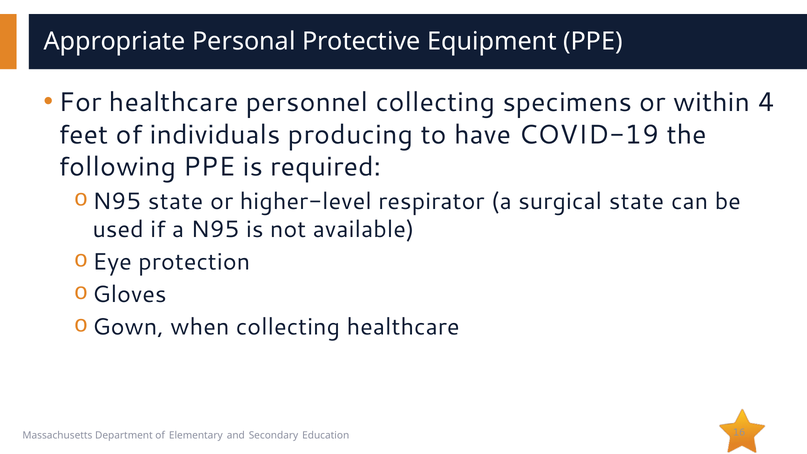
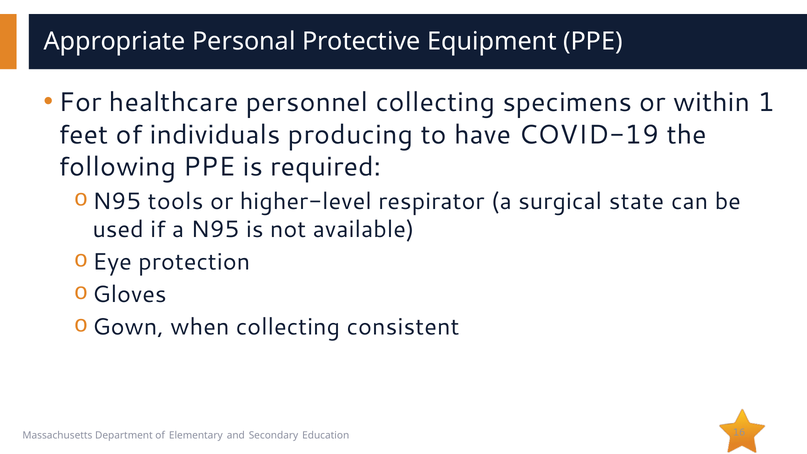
4: 4 -> 1
N95 state: state -> tools
collecting healthcare: healthcare -> consistent
